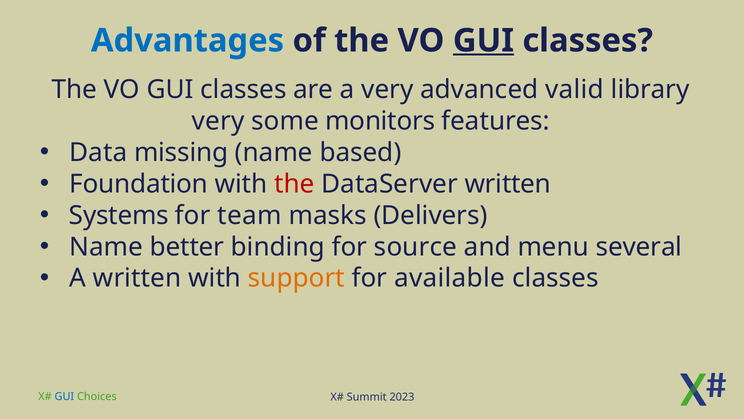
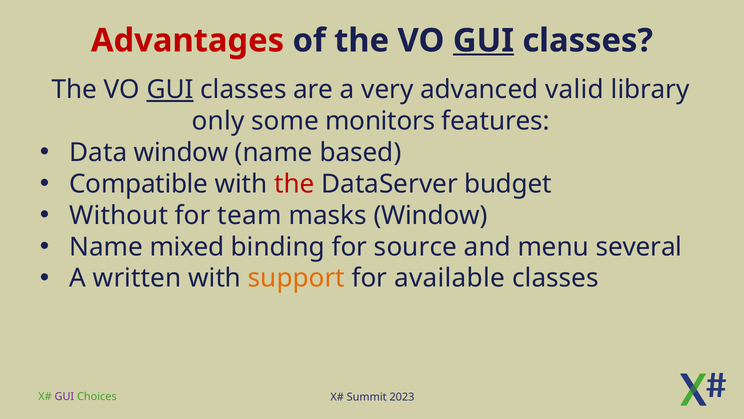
Advantages colour: blue -> red
GUI at (170, 90) underline: none -> present
very at (218, 121): very -> only
Data missing: missing -> window
Foundation: Foundation -> Compatible
DataServer written: written -> budget
Systems: Systems -> Without
masks Delivers: Delivers -> Window
better: better -> mixed
GUI at (64, 396) colour: blue -> purple
